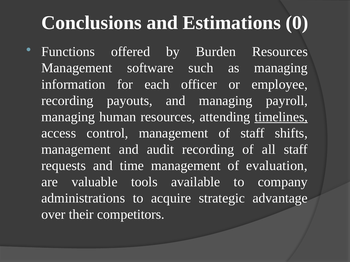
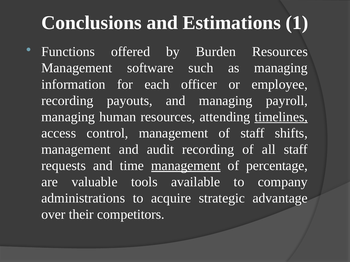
0: 0 -> 1
management at (186, 166) underline: none -> present
evaluation: evaluation -> percentage
